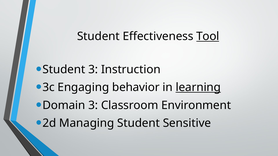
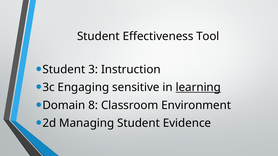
Tool underline: present -> none
behavior: behavior -> sensitive
Domain 3: 3 -> 8
Sensitive: Sensitive -> Evidence
